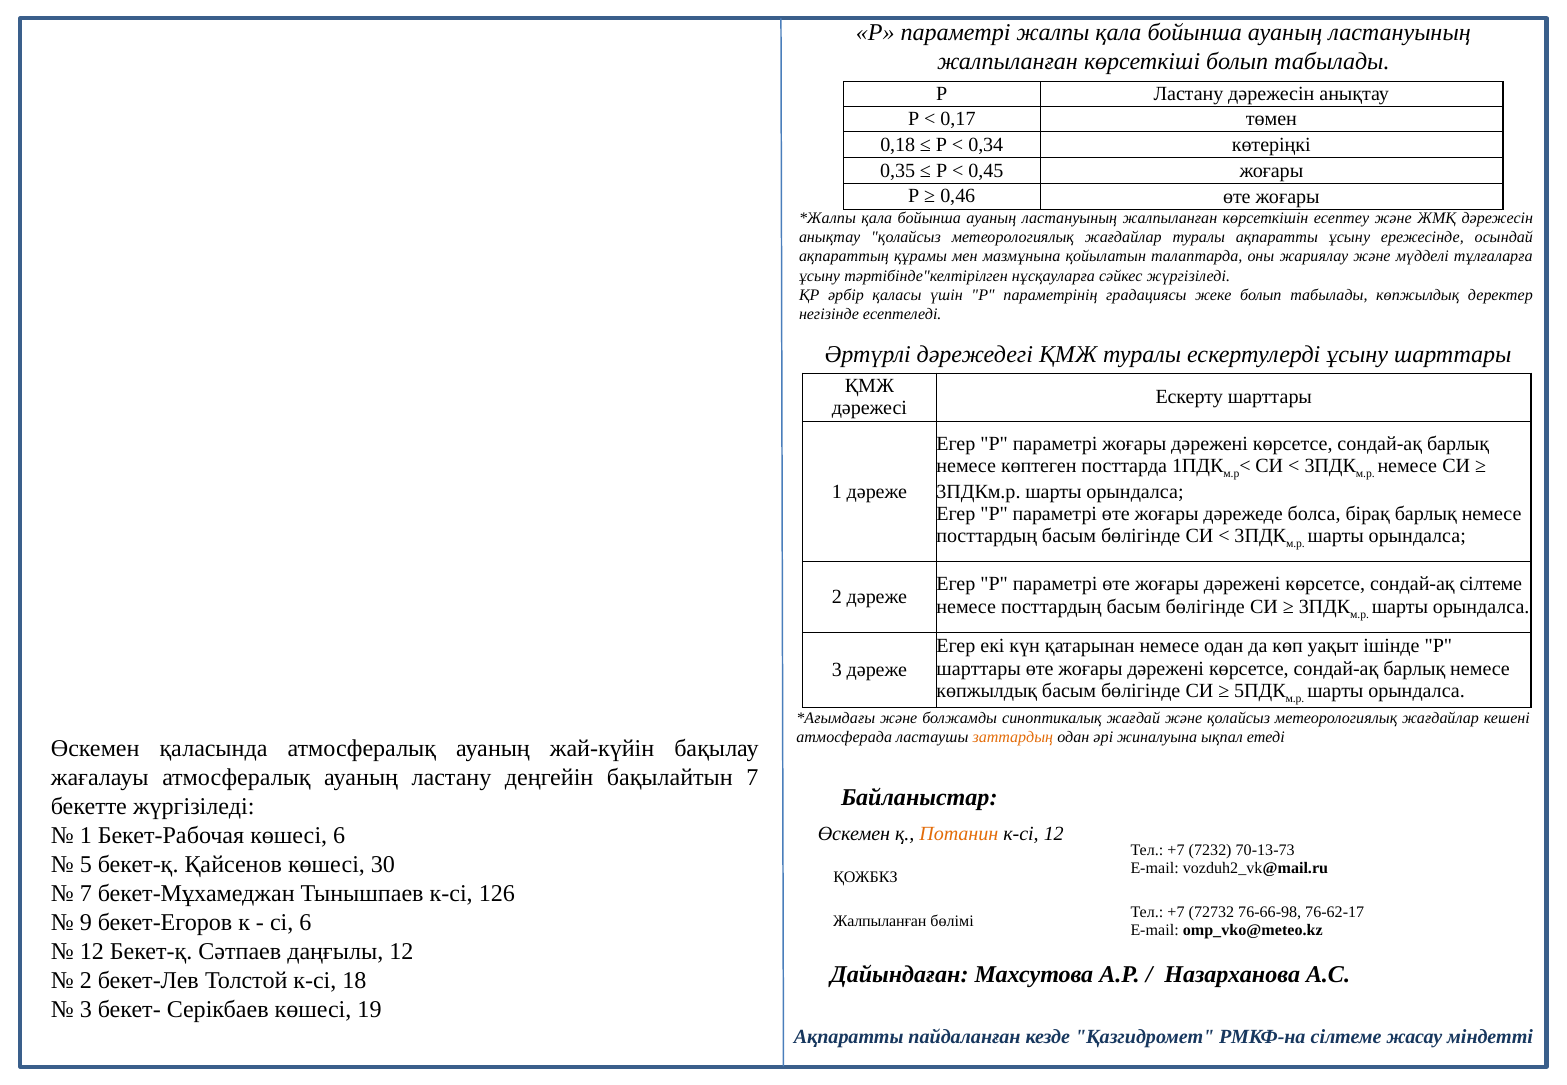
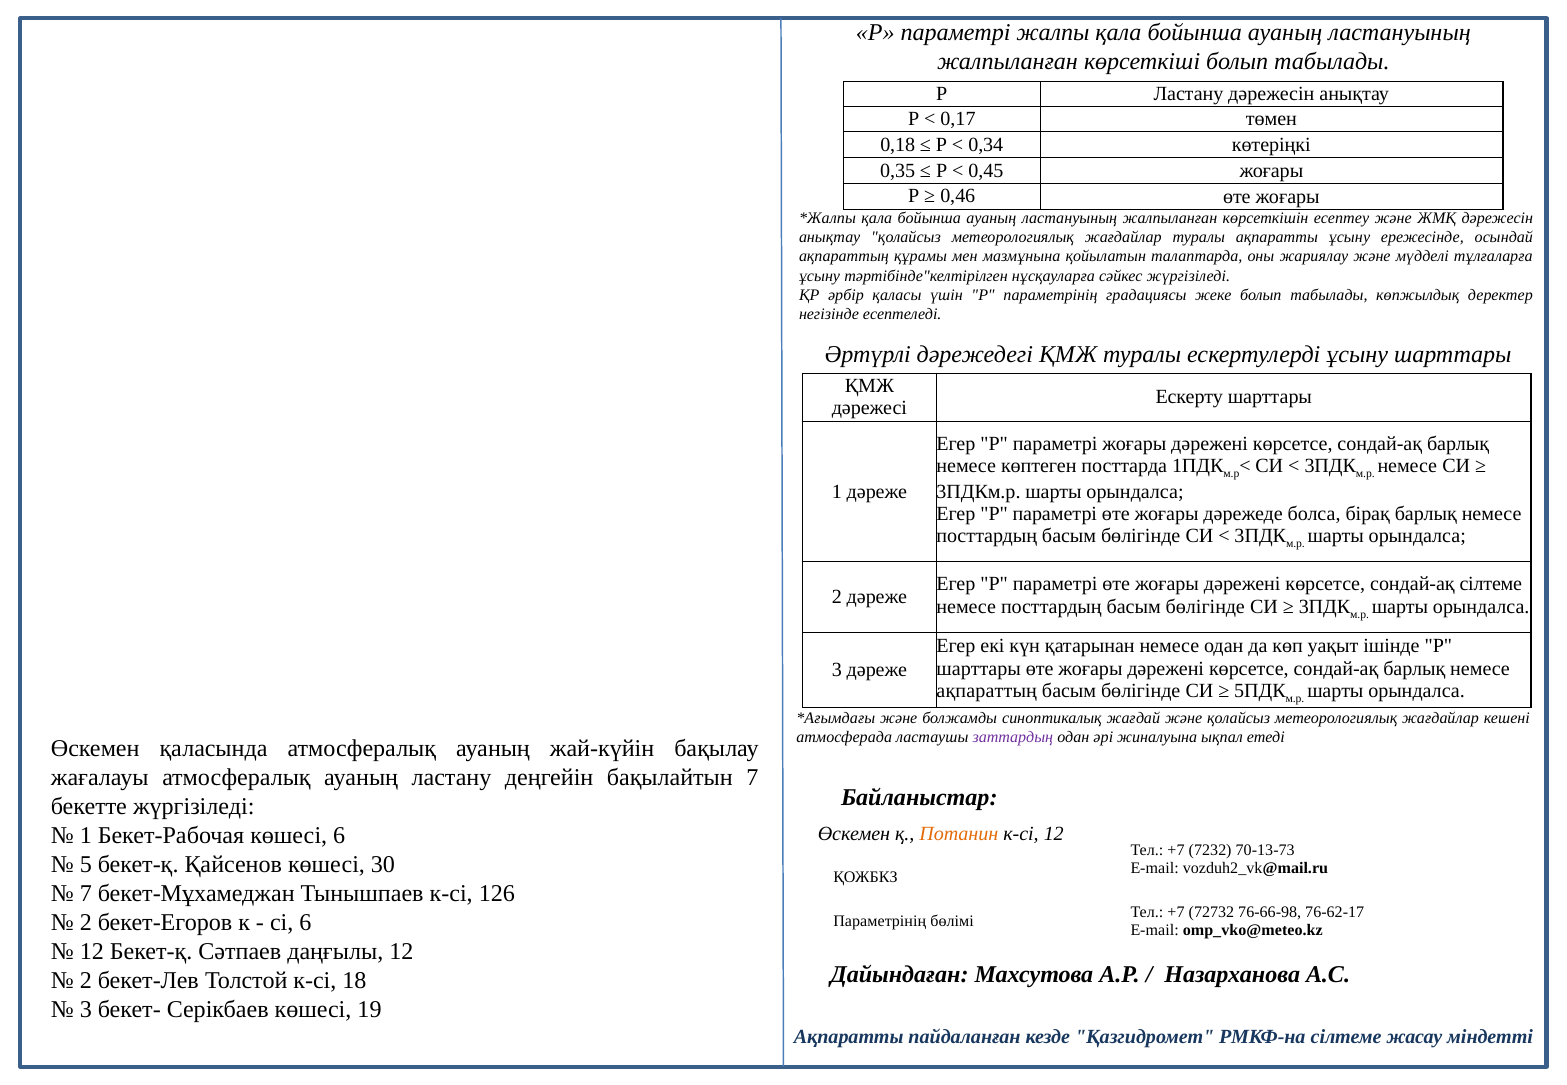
көпжылдық at (987, 691): көпжылдық -> ақпараттың
заттардың colour: orange -> purple
9 at (86, 922): 9 -> 2
Жалпыланған at (880, 921): Жалпыланған -> Параметрінің
